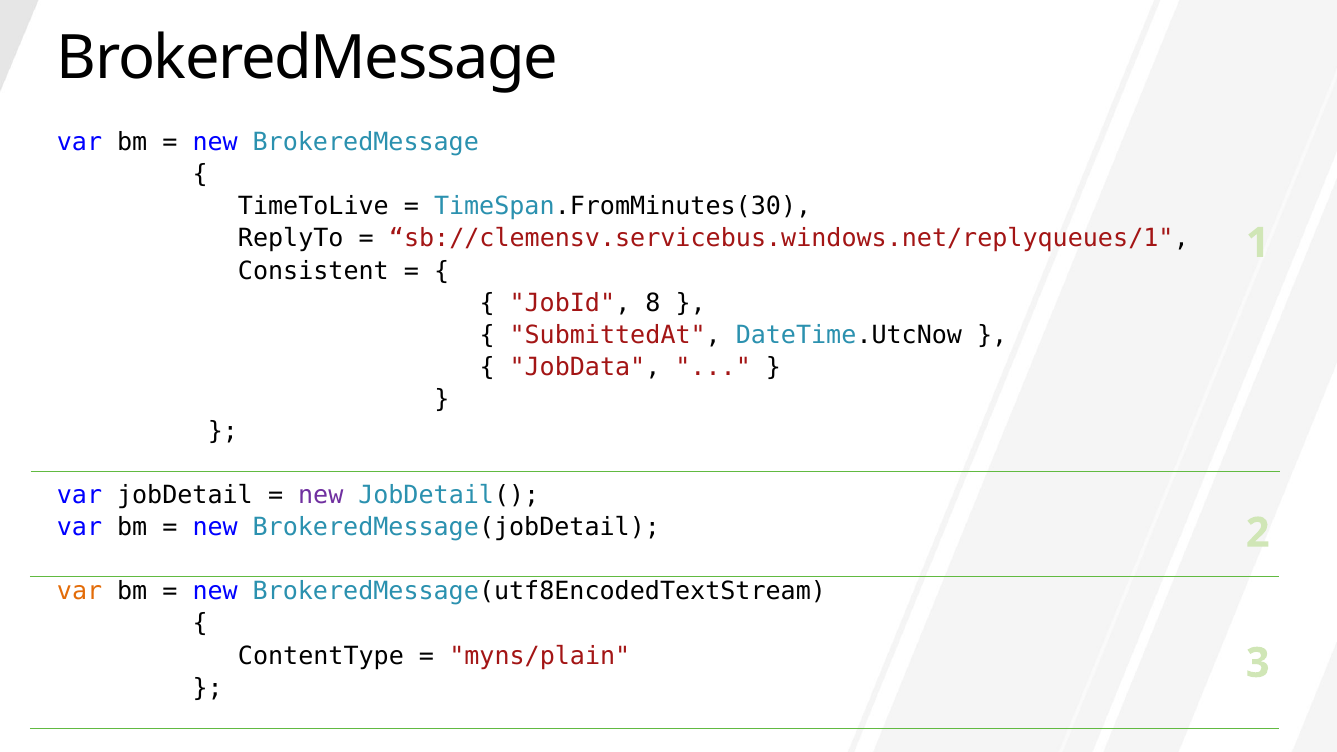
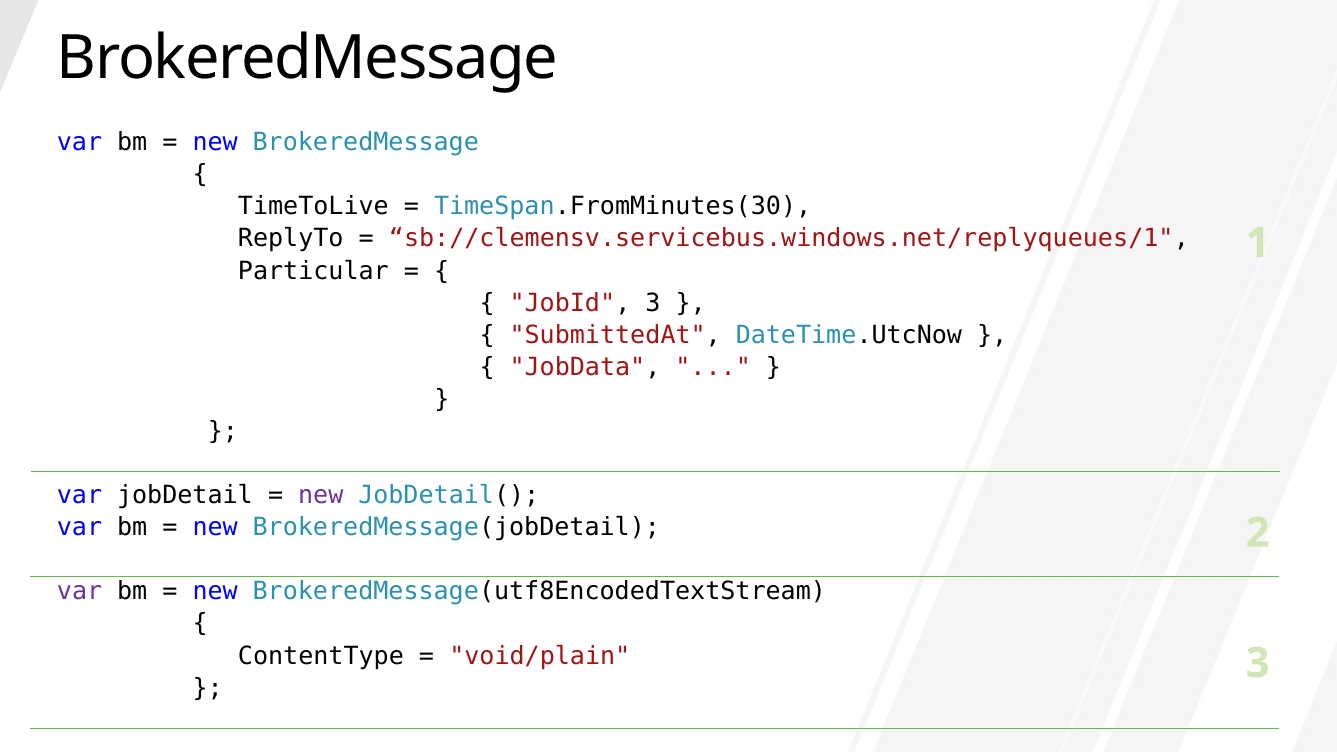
Consistent: Consistent -> Particular
JobId 8: 8 -> 3
var at (80, 592) colour: orange -> purple
myns/plain: myns/plain -> void/plain
